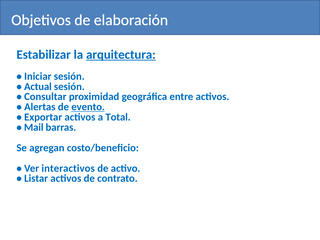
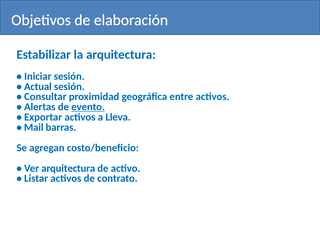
arquitectura at (121, 55) underline: present -> none
Total: Total -> Lleva
Ver interactivos: interactivos -> arquitectura
